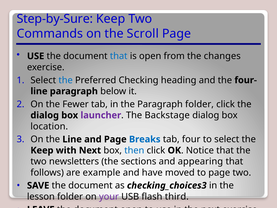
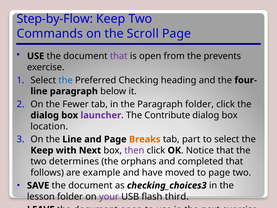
Step-by-Sure: Step-by-Sure -> Step-by-Flow
that at (119, 56) colour: blue -> purple
changes: changes -> prevents
Backstage: Backstage -> Contribute
Breaks colour: blue -> orange
four: four -> part
then colour: blue -> purple
newsletters: newsletters -> determines
sections: sections -> orphans
appearing: appearing -> completed
